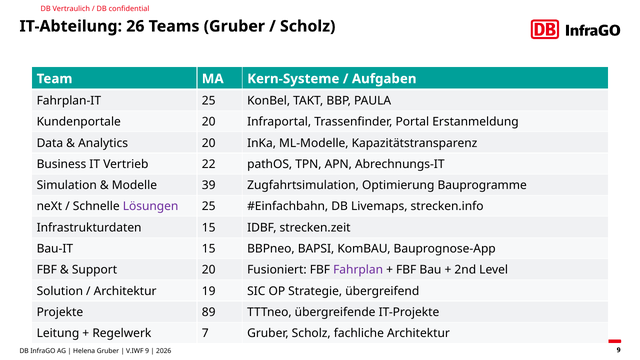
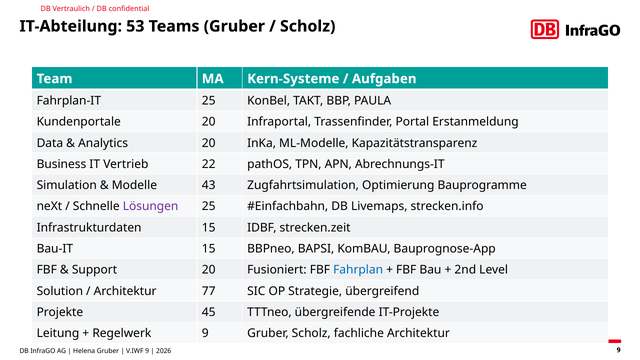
26: 26 -> 53
39: 39 -> 43
Fahrplan colour: purple -> blue
19: 19 -> 77
89: 89 -> 45
Regelwerk 7: 7 -> 9
